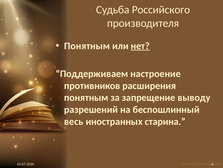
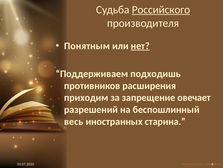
Российского underline: none -> present
настроение: настроение -> подходишь
понятным at (86, 97): понятным -> приходим
выводу: выводу -> овечает
